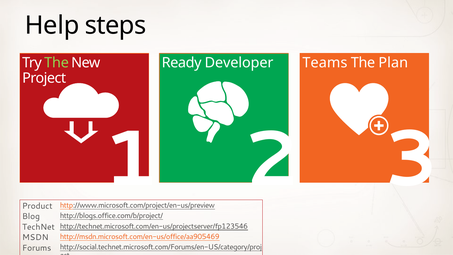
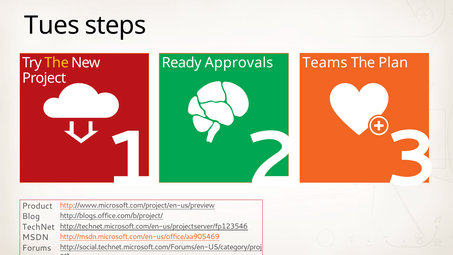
Help: Help -> Tues
The at (57, 63) colour: light green -> yellow
Developer: Developer -> Approvals
